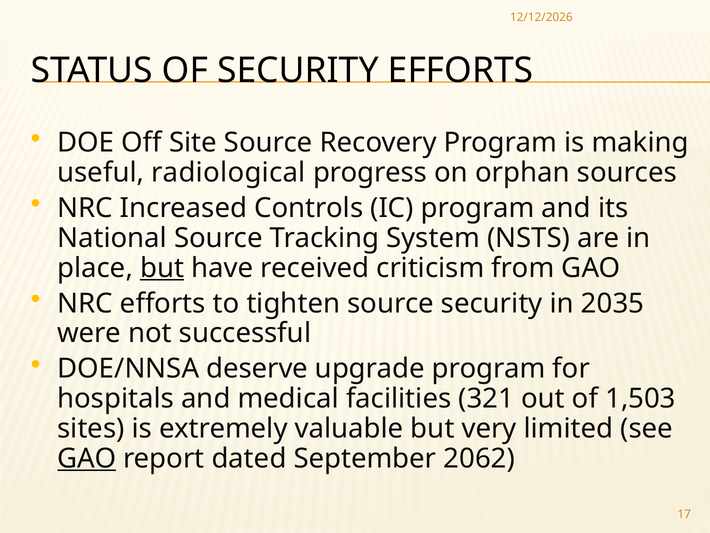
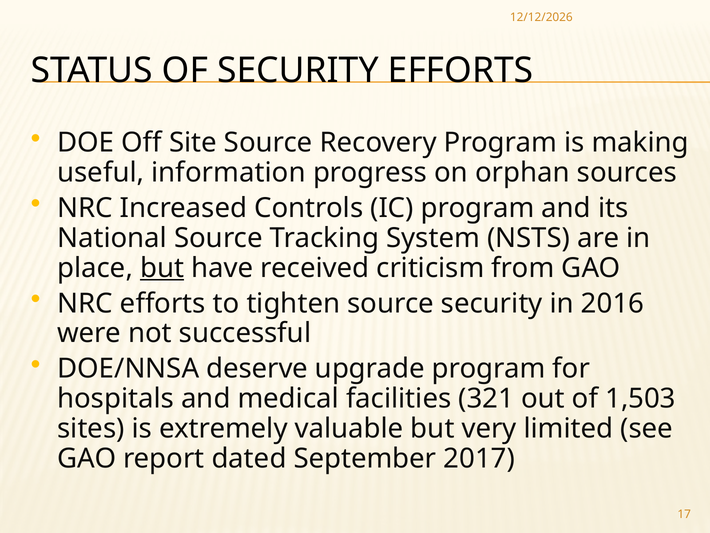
radiological: radiological -> information
2035: 2035 -> 2016
GAO at (87, 458) underline: present -> none
2062: 2062 -> 2017
